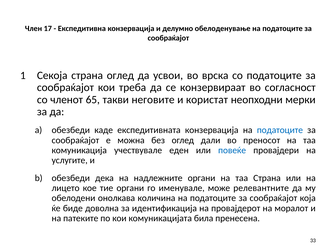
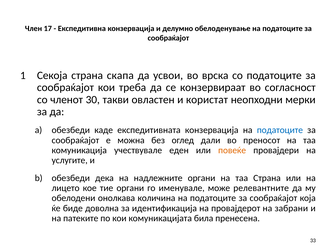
страна оглед: оглед -> скапа
65: 65 -> 30
неговите: неговите -> овластен
повеќе colour: blue -> orange
моралот: моралот -> забрани
